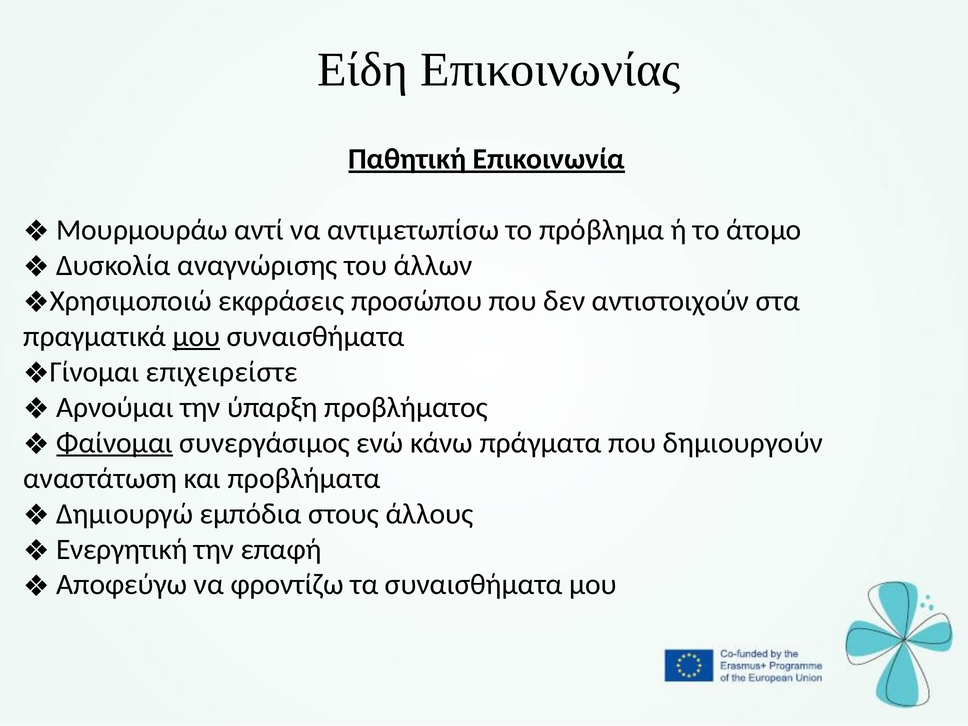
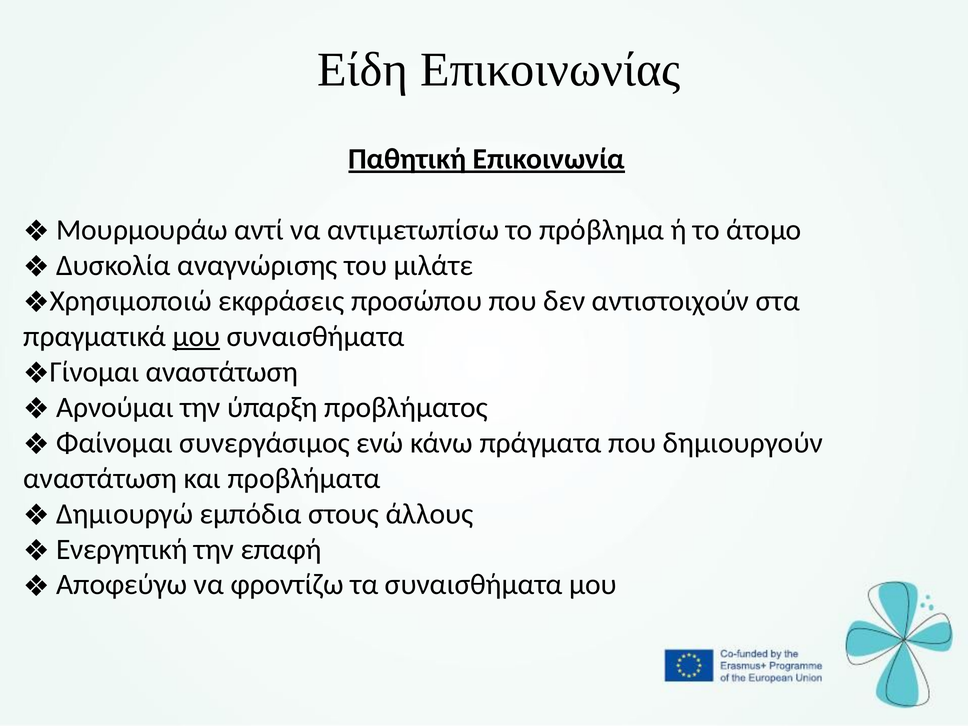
άλλων: άλλων -> μιλάτε
επιχειρείστε at (222, 372): επιχειρείστε -> αναστάτωση
Φαίνομαι underline: present -> none
